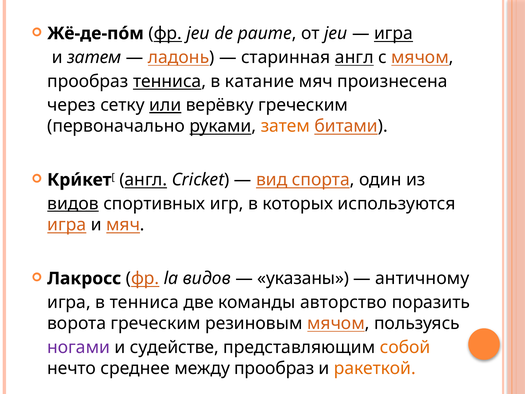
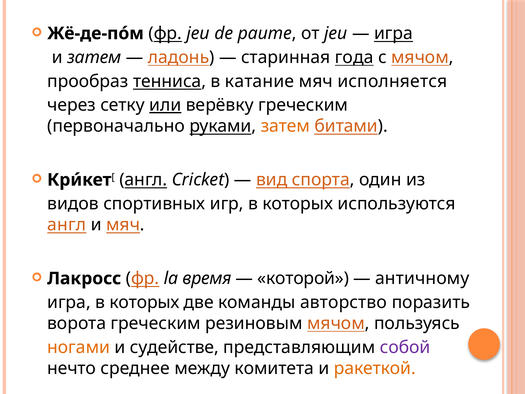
старинная англ: англ -> года
произнесена: произнесена -> исполняется
видов at (73, 204) underline: present -> none
игра at (67, 225): игра -> англ
la видов: видов -> время
указаны: указаны -> которой
игра в тенниса: тенниса -> которых
ногами colour: purple -> orange
собой colour: orange -> purple
между прообраз: прообраз -> комитета
